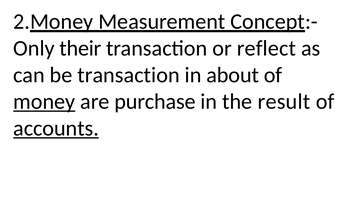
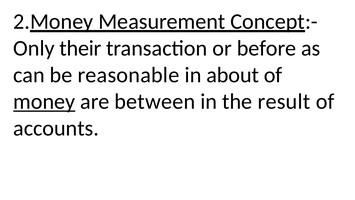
reflect: reflect -> before
be transaction: transaction -> reasonable
purchase: purchase -> between
accounts underline: present -> none
